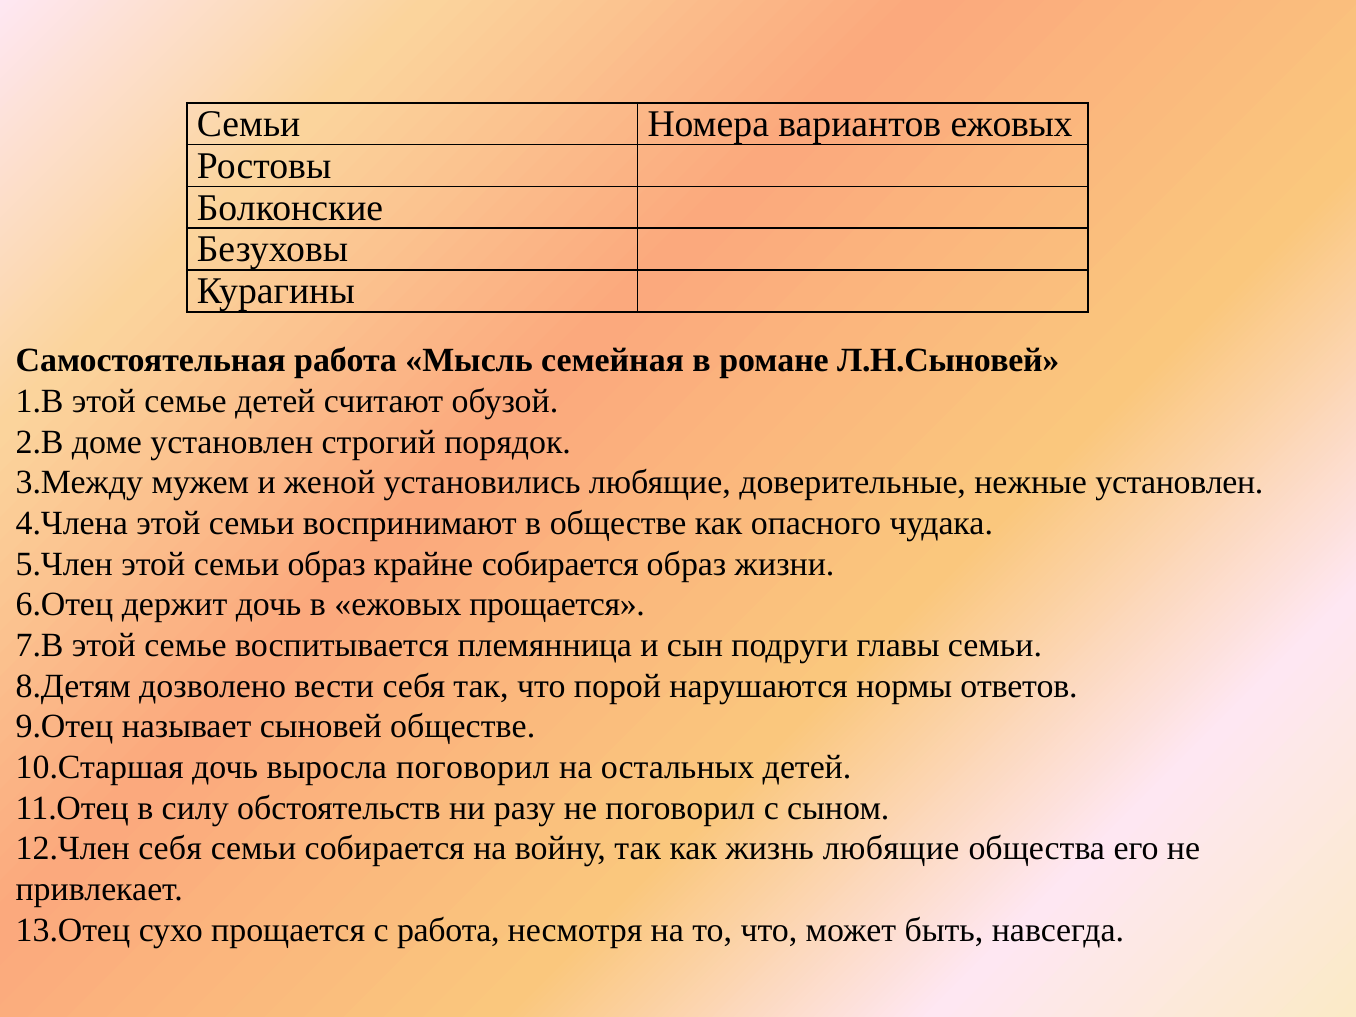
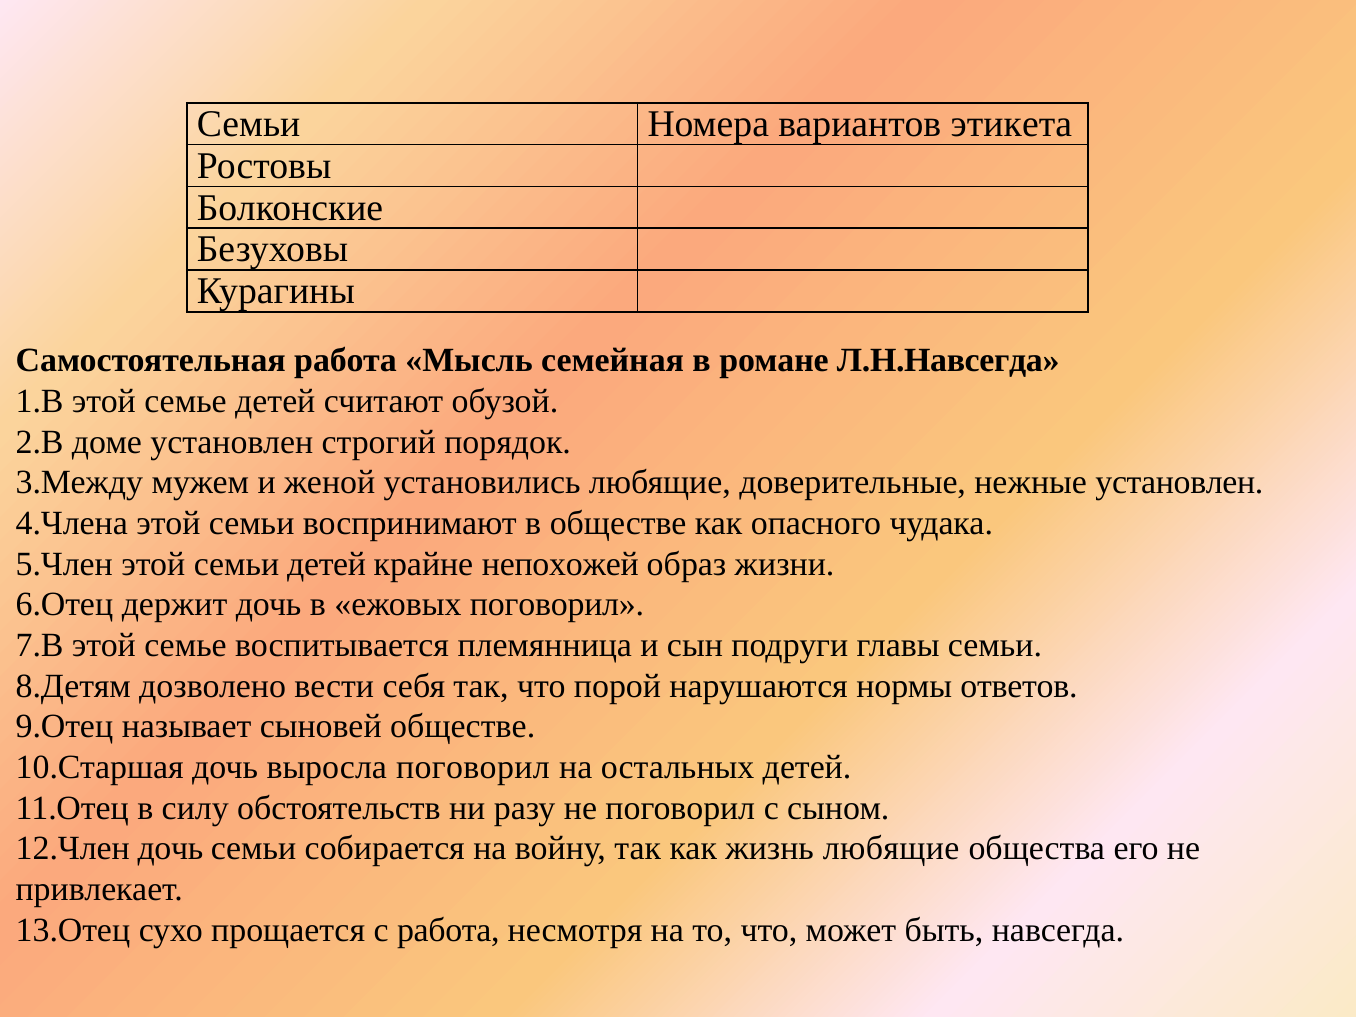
вариантов ежовых: ежовых -> этикета
Л.Н.Сыновей: Л.Н.Сыновей -> Л.Н.Навсегда
семьи образ: образ -> детей
крайне собирается: собирается -> непохожей
ежовых прощается: прощается -> поговорил
себя at (170, 849): себя -> дочь
